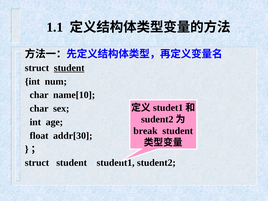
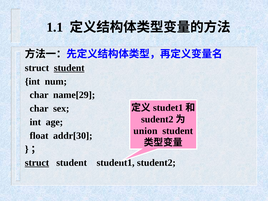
name[10: name[10 -> name[29
break: break -> union
struct at (37, 163) underline: none -> present
